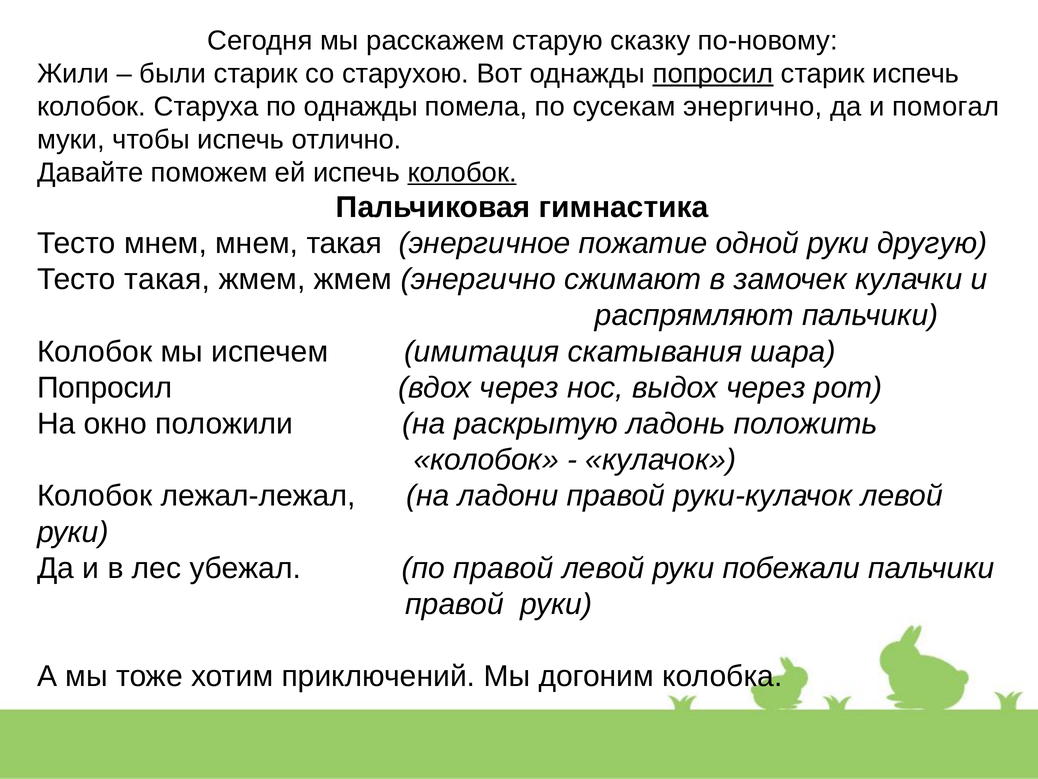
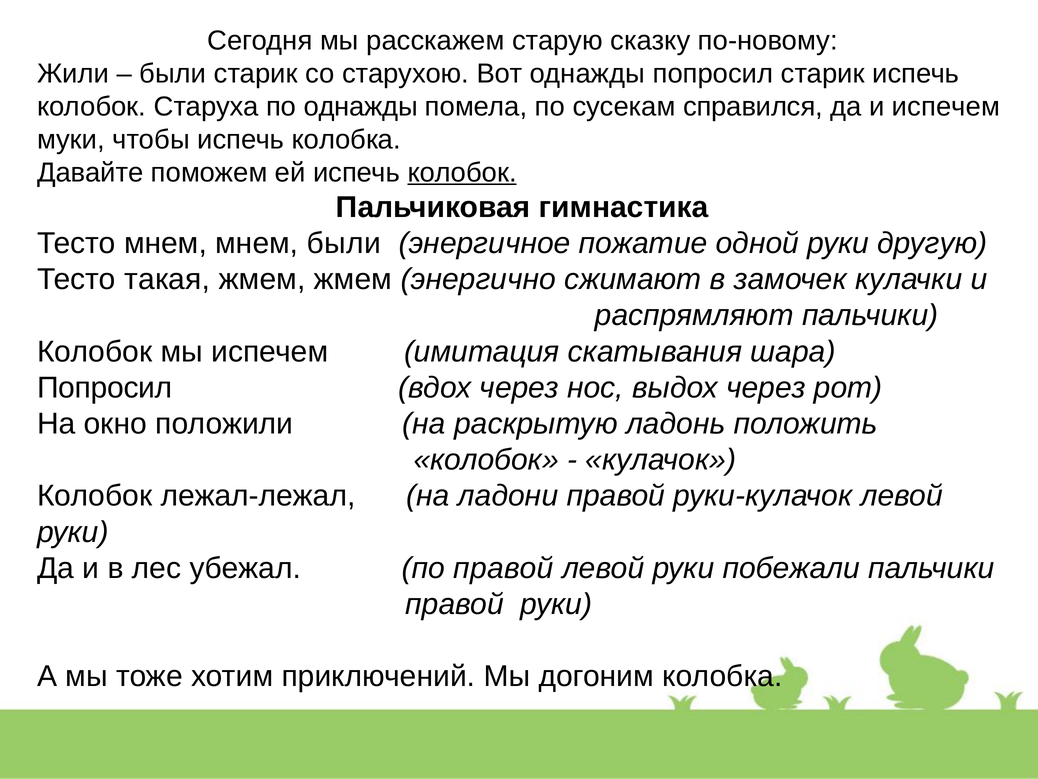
попросил at (713, 74) underline: present -> none
сусекам энергично: энергично -> справился
и помогал: помогал -> испечем
испечь отлично: отлично -> колобка
мнем такая: такая -> были
